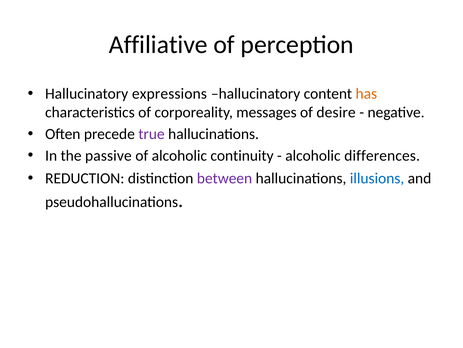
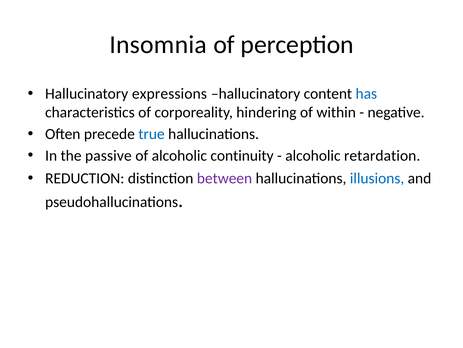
Affiliative: Affiliative -> Insomnia
has colour: orange -> blue
messages: messages -> hindering
desire: desire -> within
true colour: purple -> blue
differences: differences -> retardation
